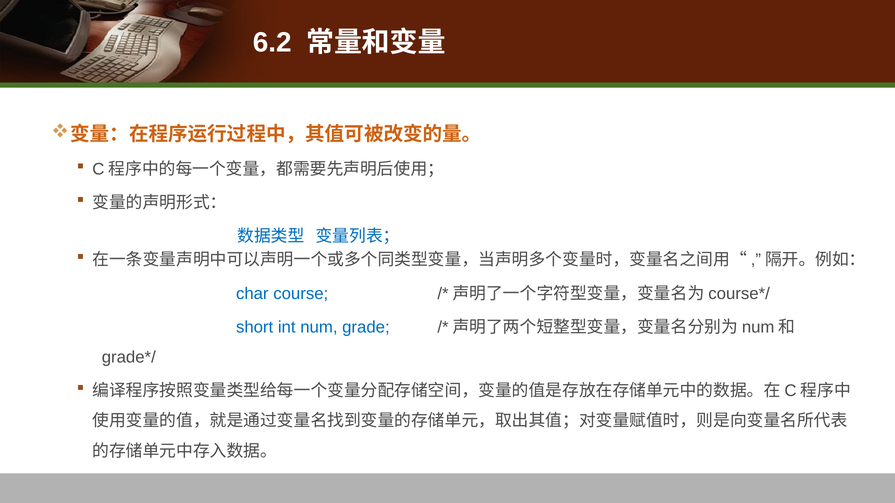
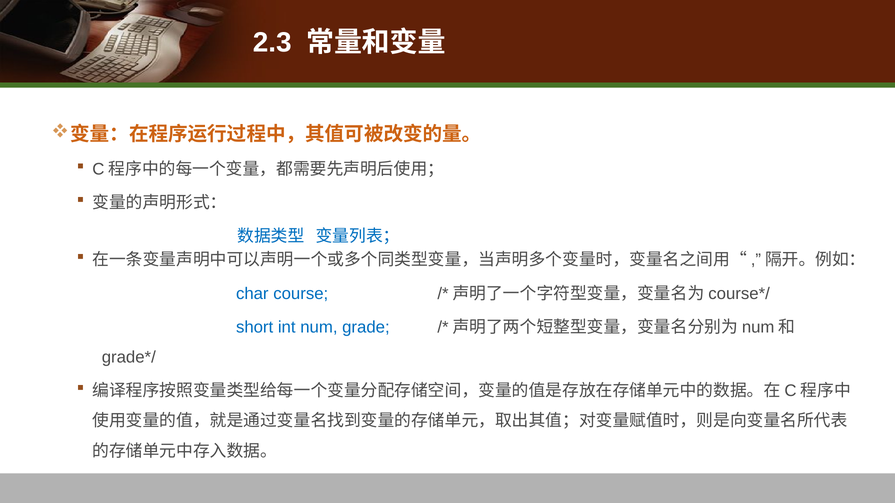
6.2: 6.2 -> 2.3
